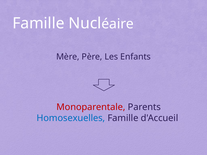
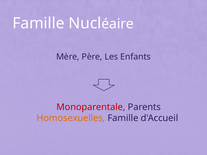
Homosexuelles colour: blue -> orange
